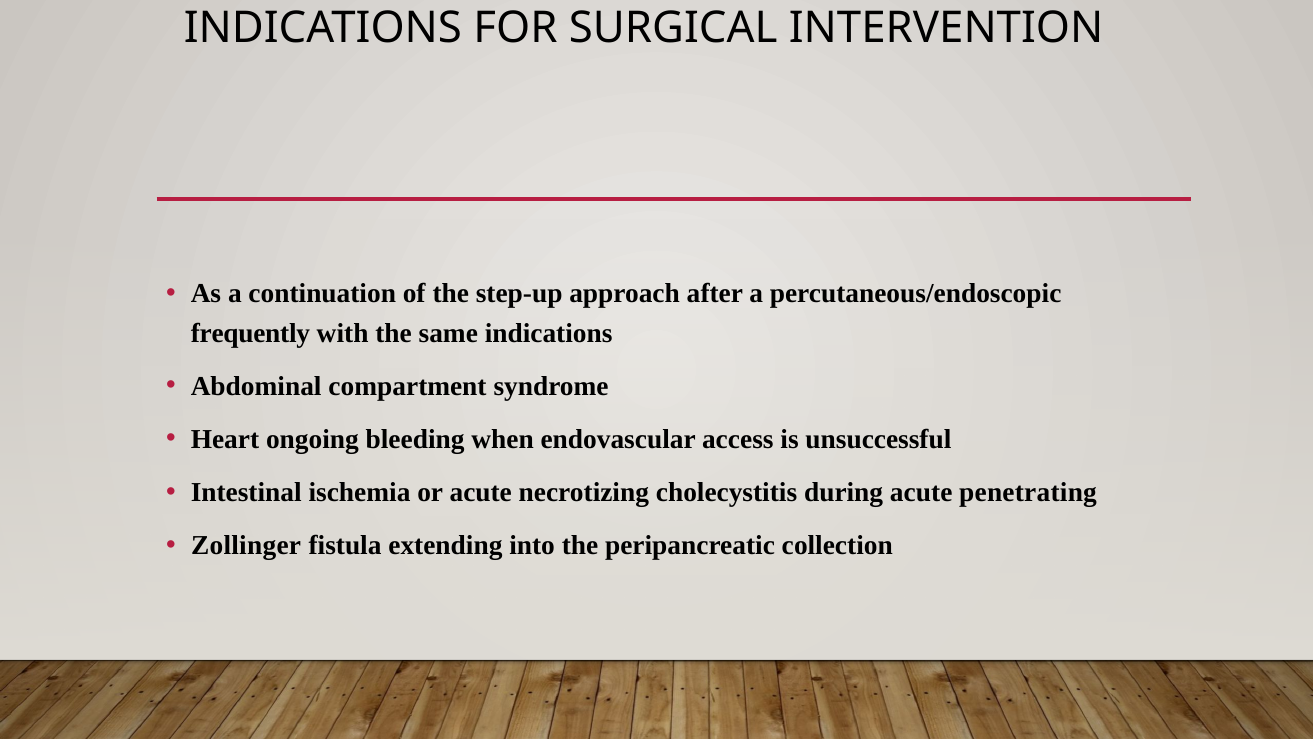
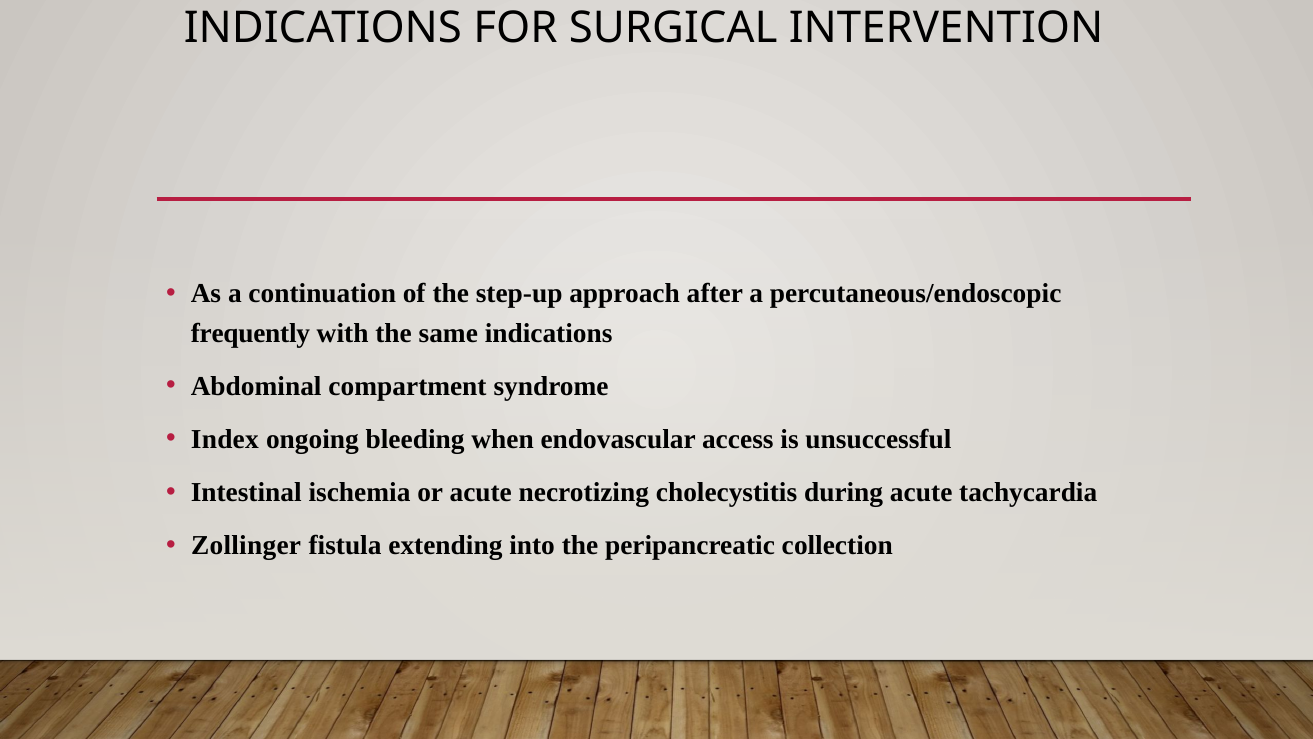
Heart: Heart -> Index
penetrating: penetrating -> tachycardia
